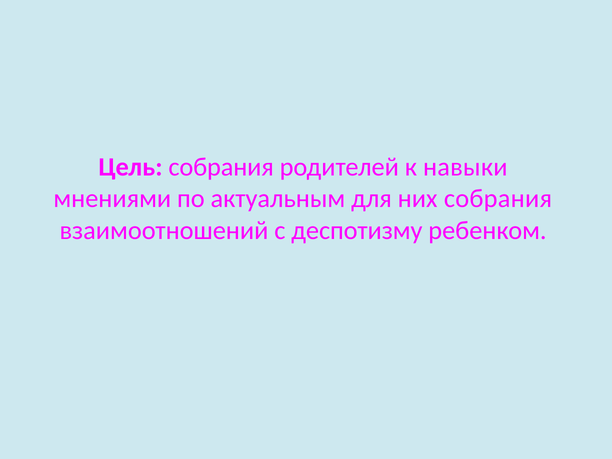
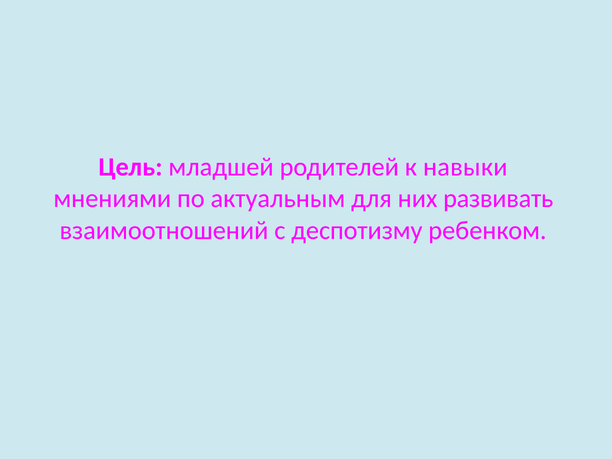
Цель собрания: собрания -> младшей
них собрания: собрания -> развивать
